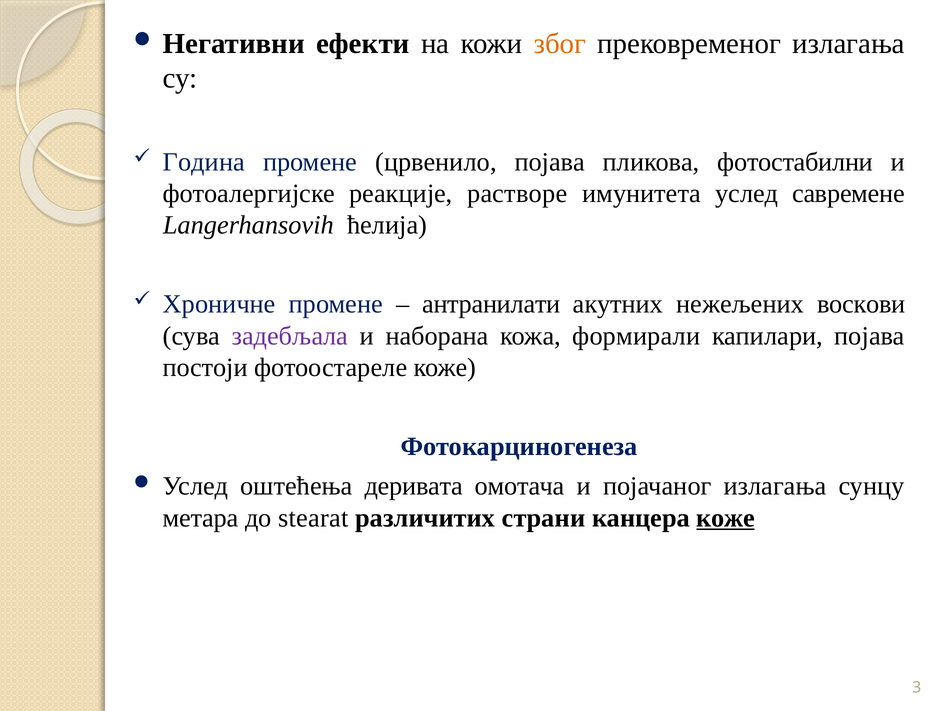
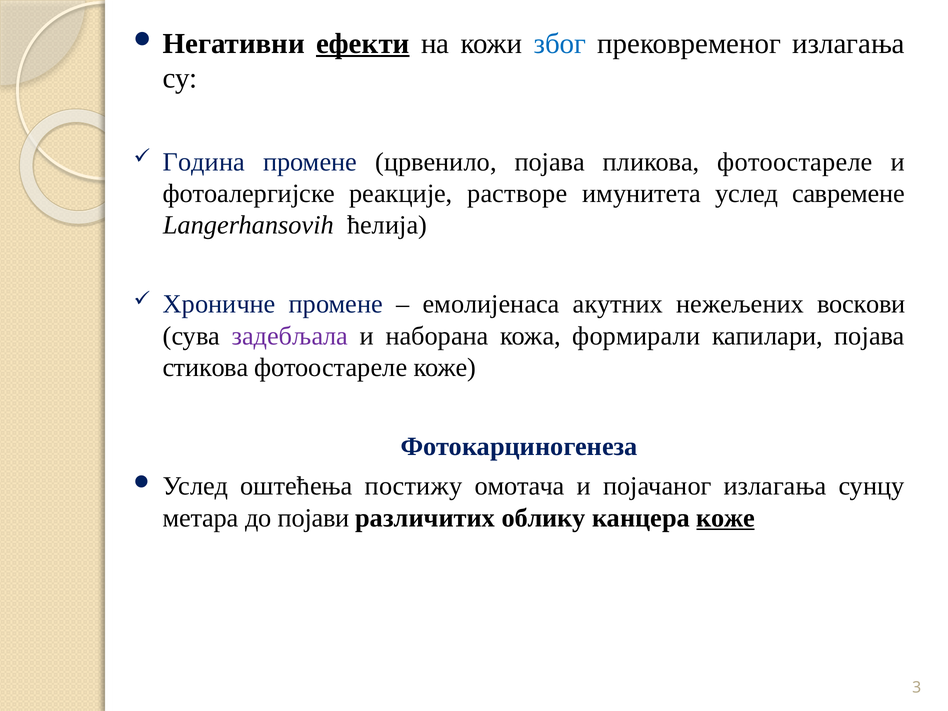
ефекти underline: none -> present
због colour: orange -> blue
пликова фотостабилни: фотостабилни -> фотоостареле
антранилати: антранилати -> емолијенаса
постоји: постоји -> стикова
деривата: деривата -> постижу
stearat: stearat -> појави
страни: страни -> облику
